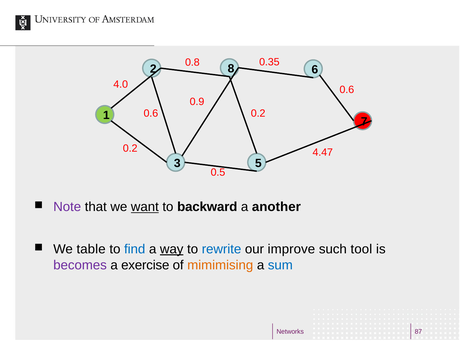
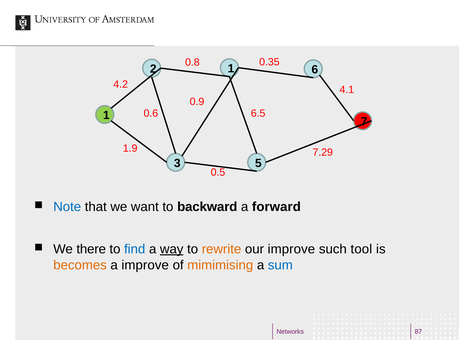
2 8: 8 -> 1
4.0: 4.0 -> 4.2
0.6 at (347, 90): 0.6 -> 4.1
0.2 at (258, 113): 0.2 -> 6.5
0.2 at (130, 149): 0.2 -> 1.9
4.47: 4.47 -> 7.29
Note colour: purple -> blue
want underline: present -> none
another: another -> forward
table: table -> there
rewrite colour: blue -> orange
becomes colour: purple -> orange
a exercise: exercise -> improve
